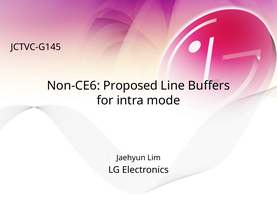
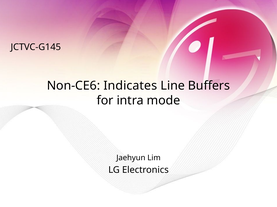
Proposed: Proposed -> Indicates
